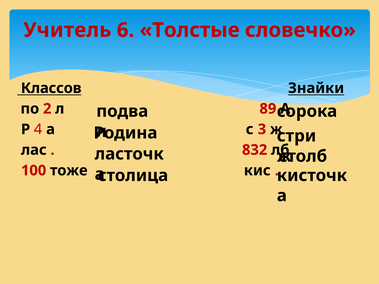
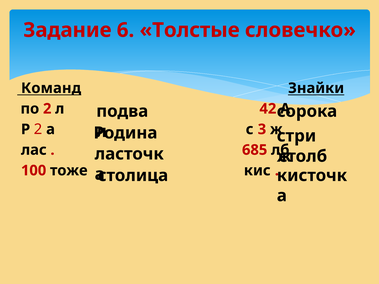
Учитель: Учитель -> Задание
Классов: Классов -> Команд
89: 89 -> 42
Р 4: 4 -> 2
832: 832 -> 685
